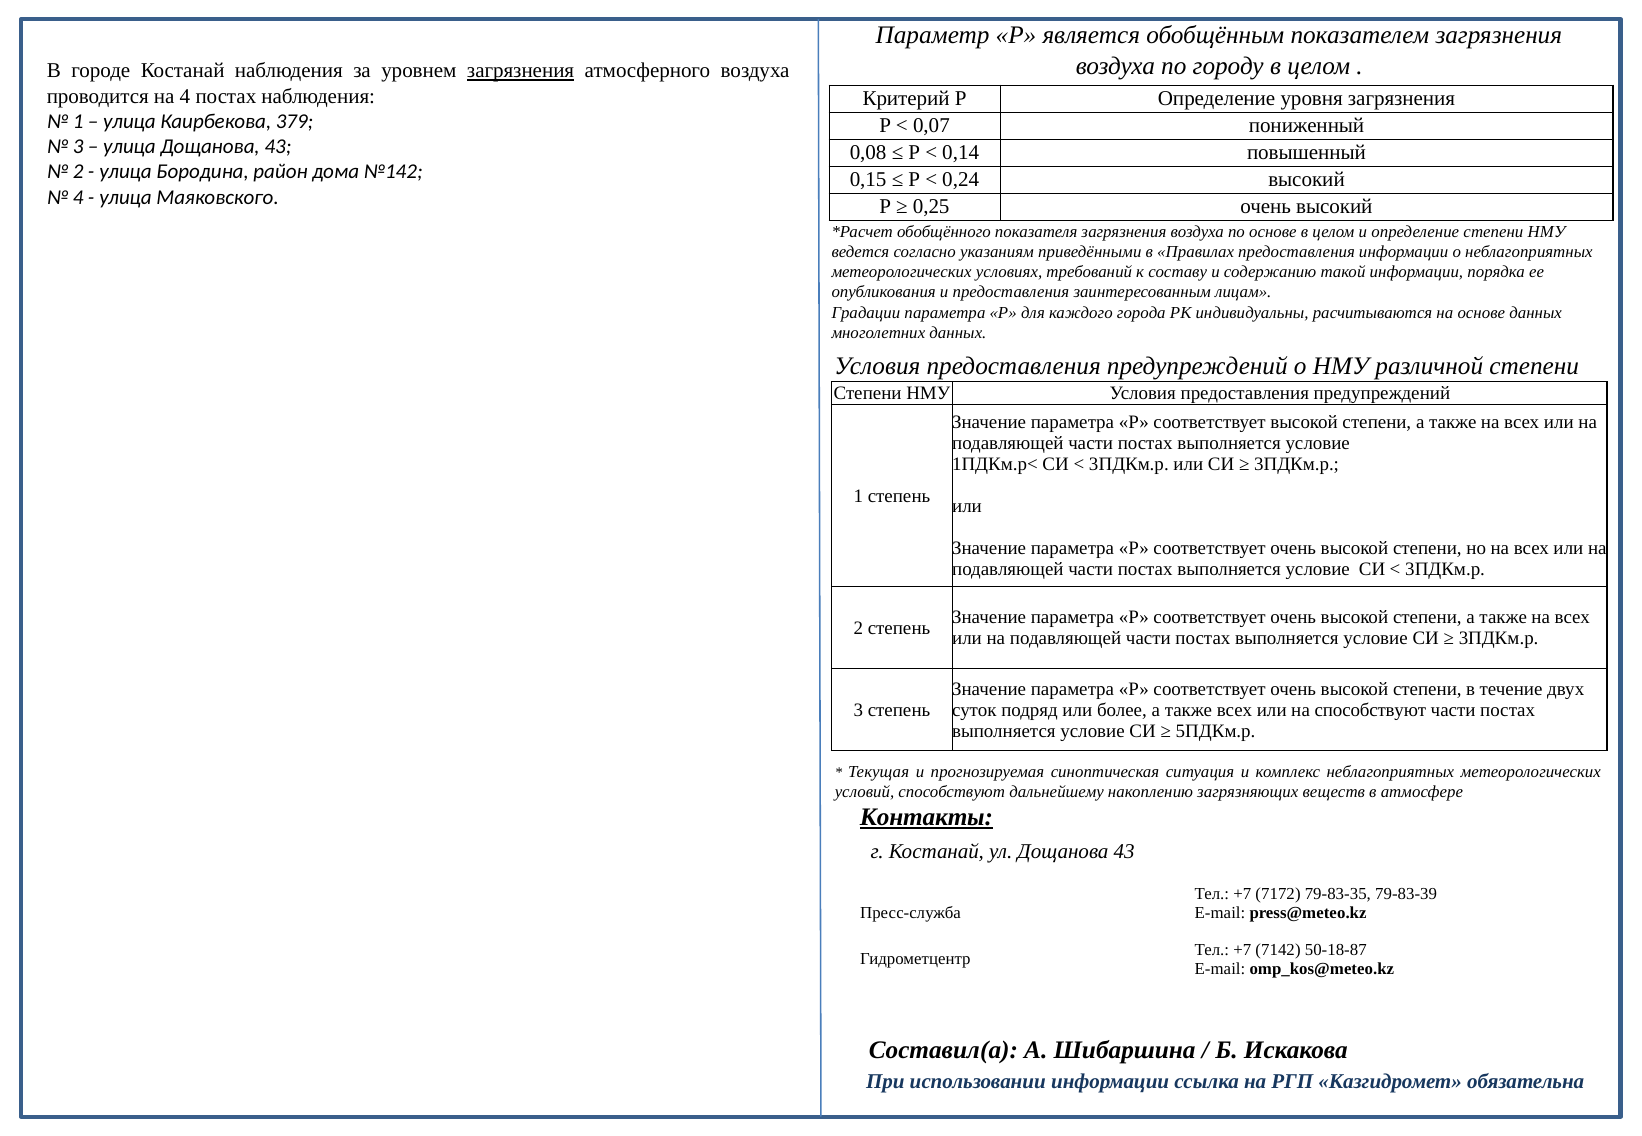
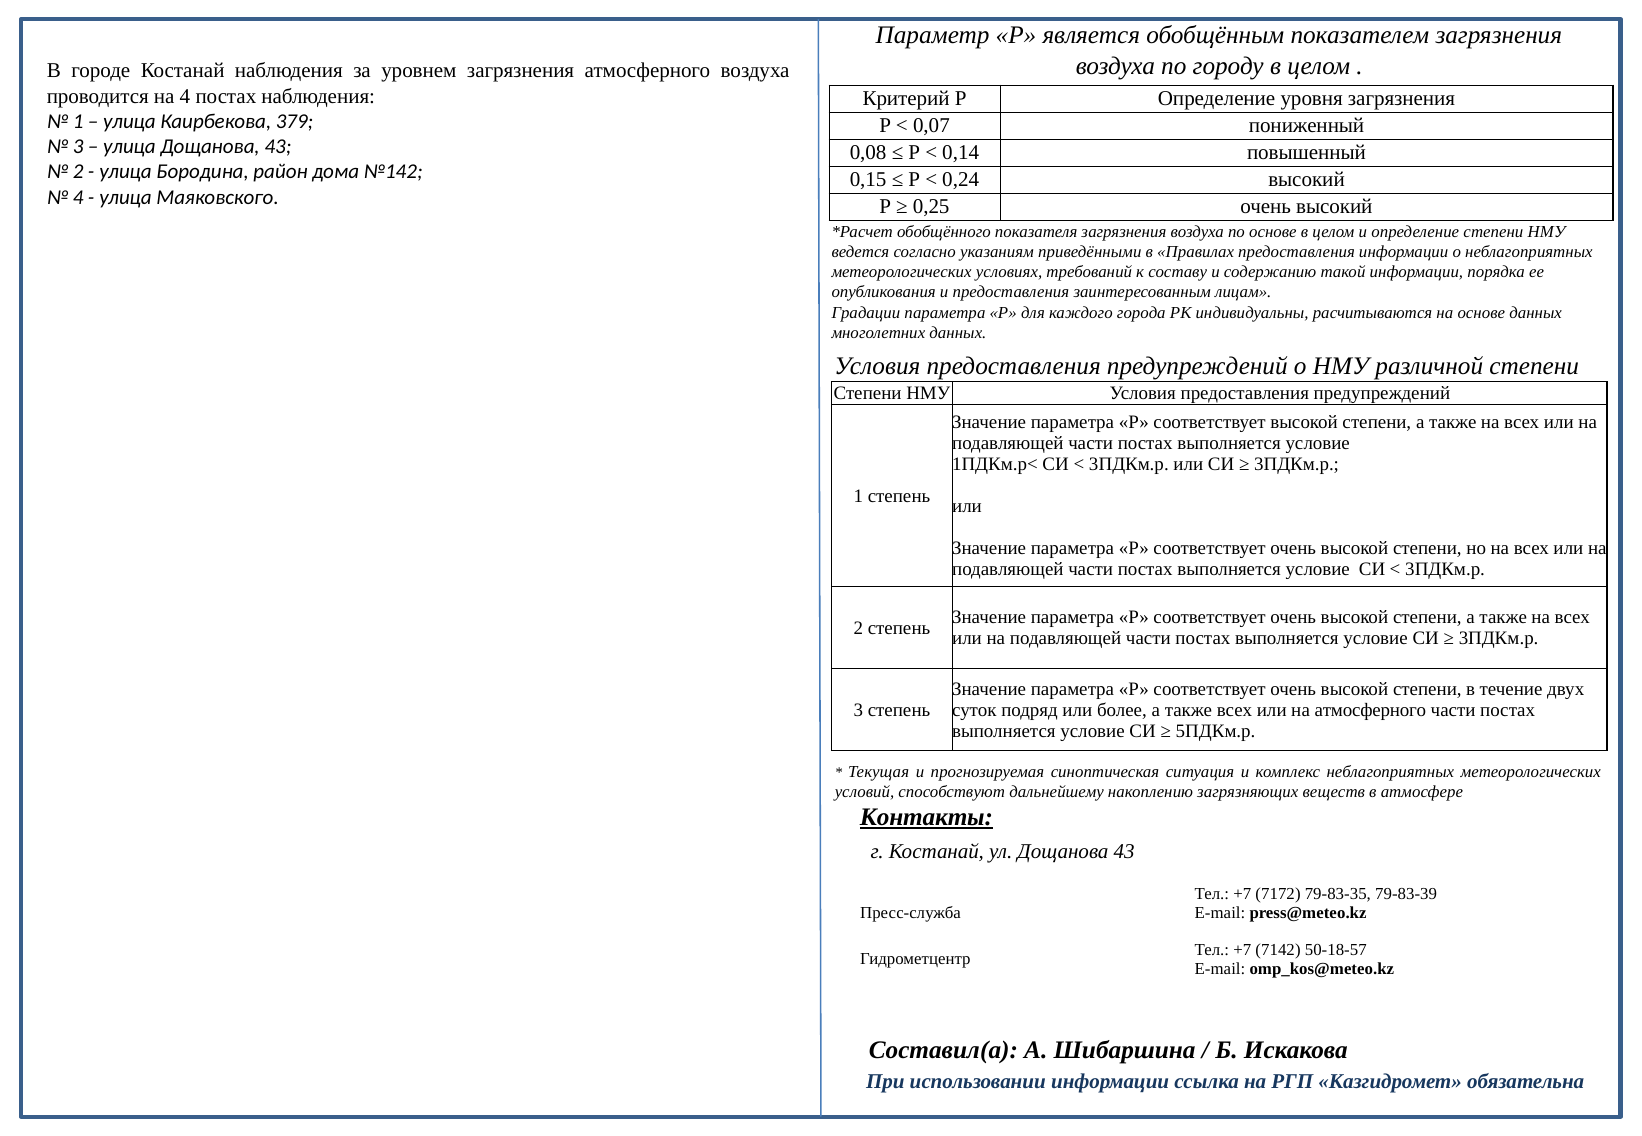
загрязнения at (521, 71) underline: present -> none
на способствуют: способствуют -> атмосферного
50-18-87: 50-18-87 -> 50-18-57
